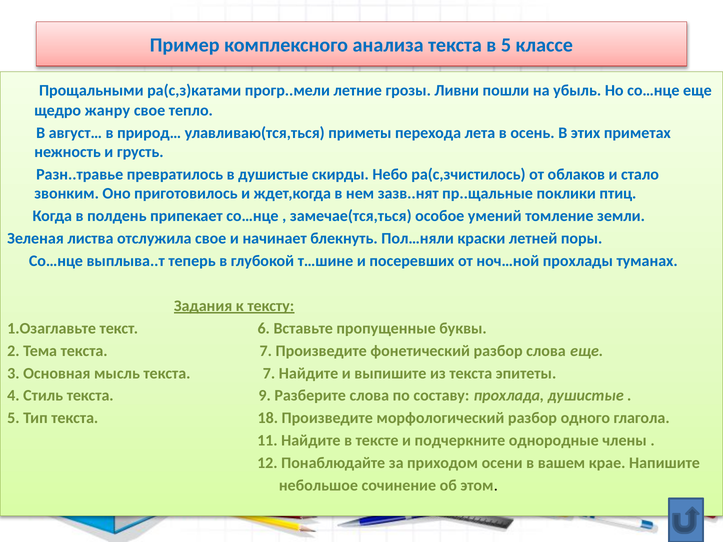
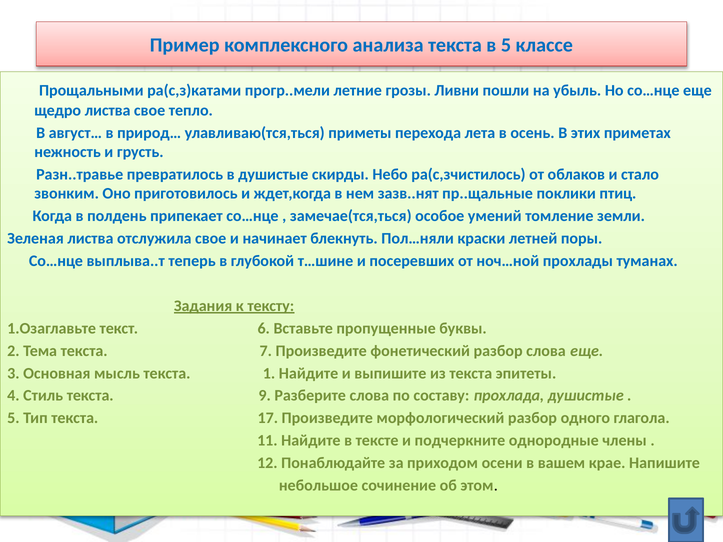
щедро жанру: жанру -> листва
мысль текста 7: 7 -> 1
18: 18 -> 17
